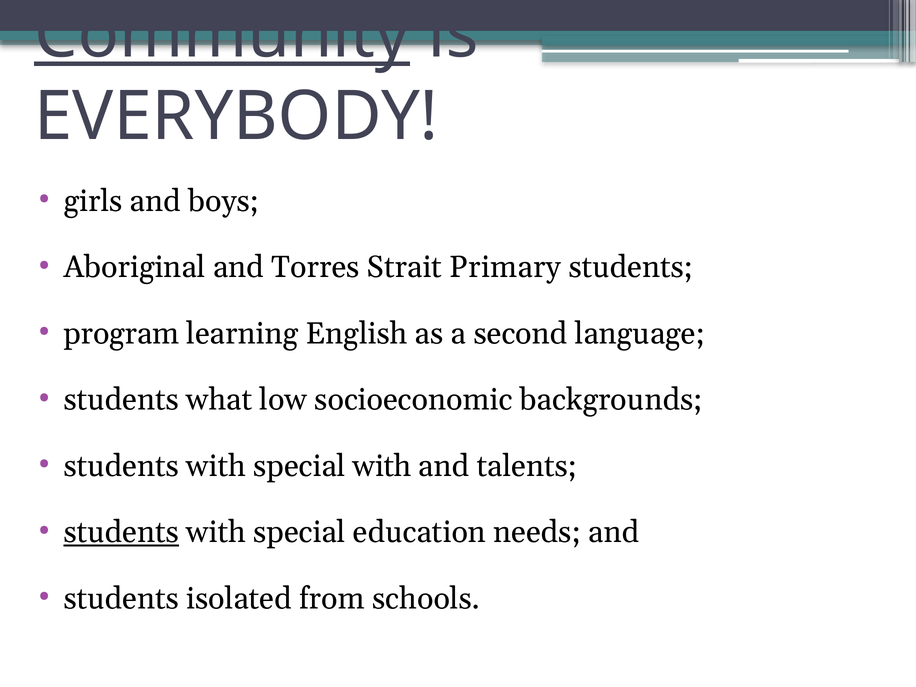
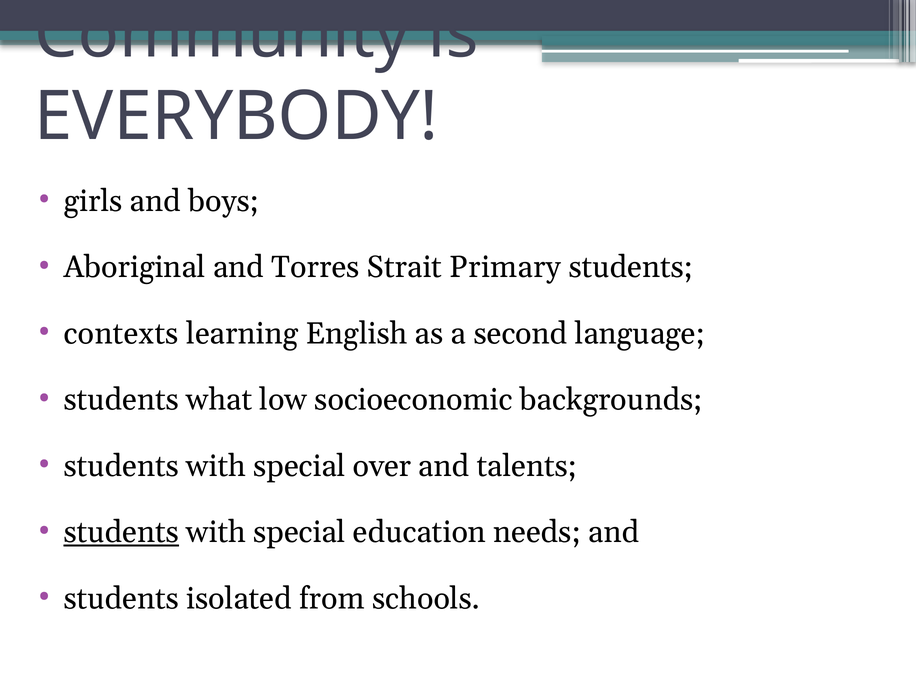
Community underline: present -> none
program: program -> contexts
special with: with -> over
